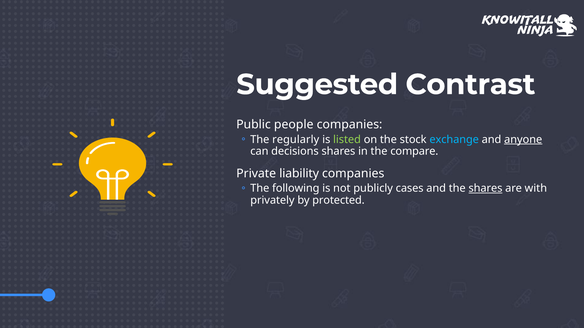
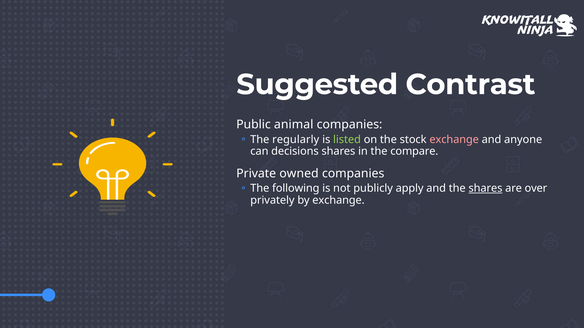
people: people -> animal
exchange at (454, 140) colour: light blue -> pink
anyone underline: present -> none
liability: liability -> owned
cases: cases -> apply
with: with -> over
by protected: protected -> exchange
